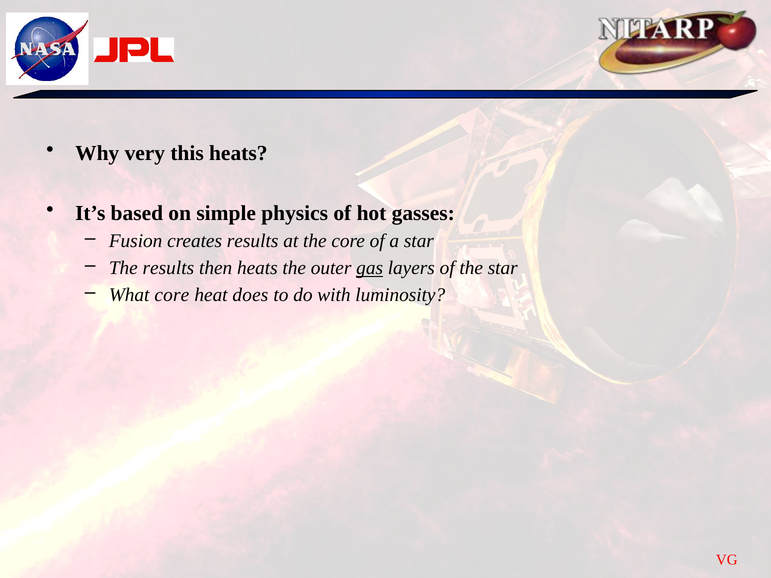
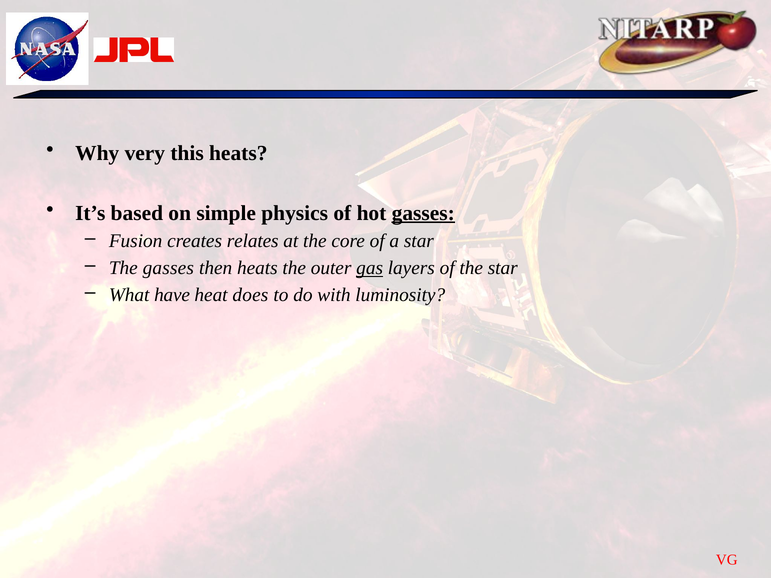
gasses at (423, 213) underline: none -> present
creates results: results -> relates
The results: results -> gasses
What core: core -> have
